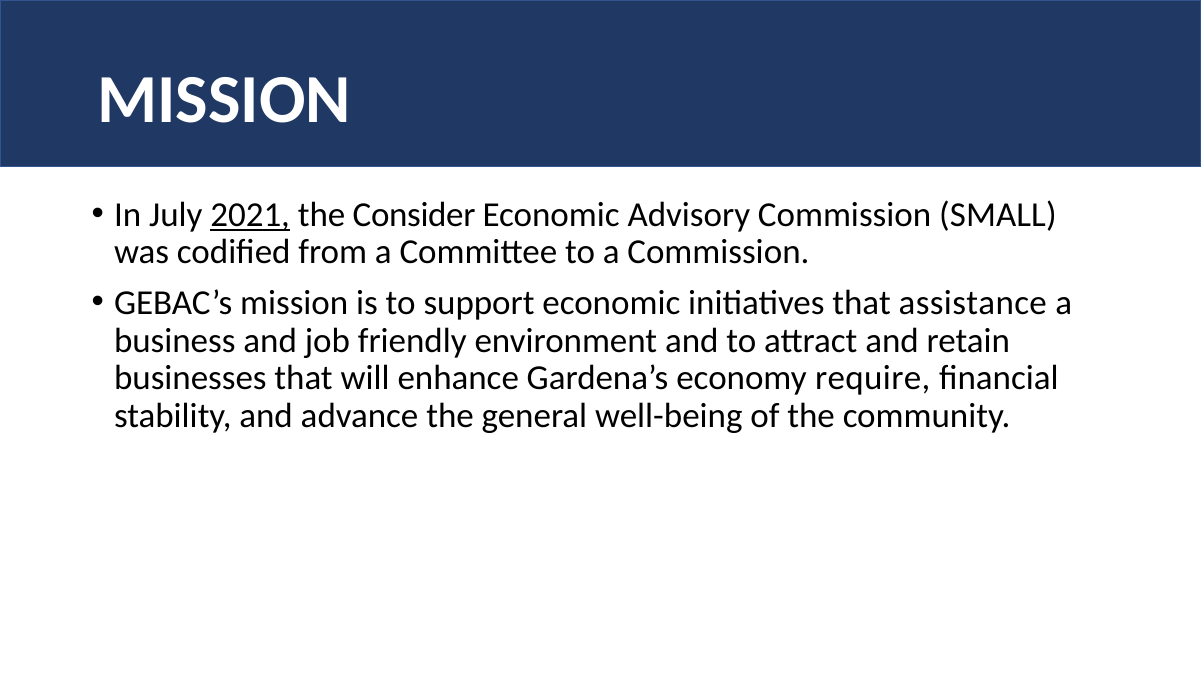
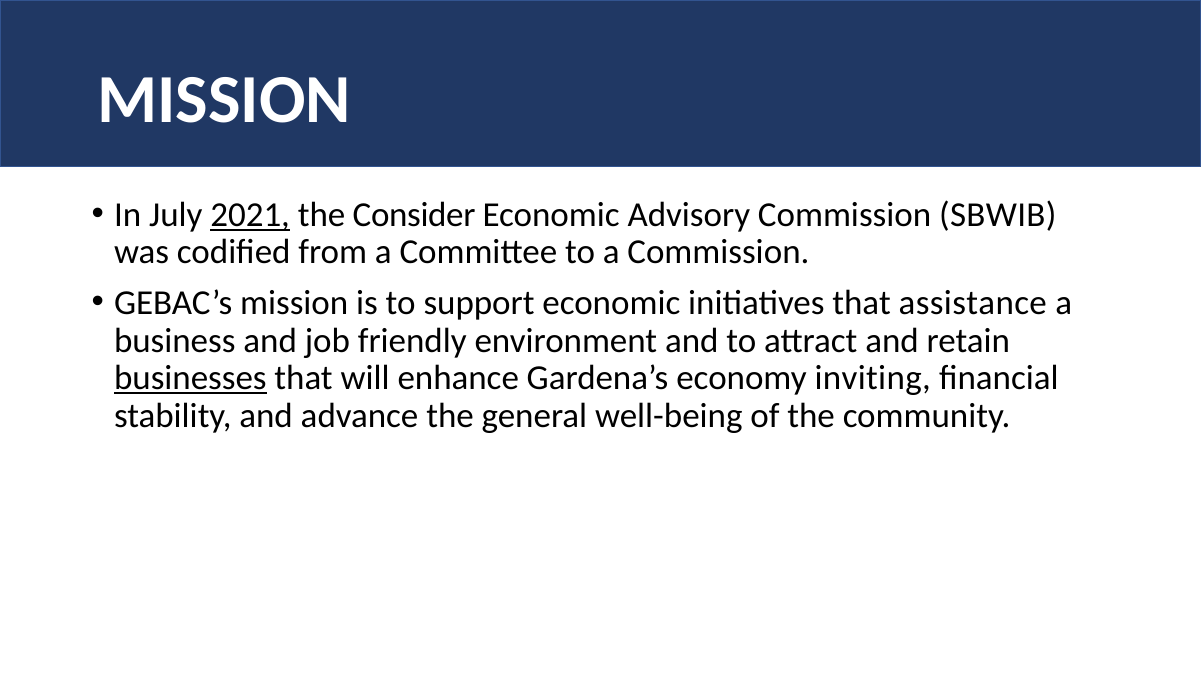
SMALL: SMALL -> SBWIB
businesses underline: none -> present
require: require -> inviting
